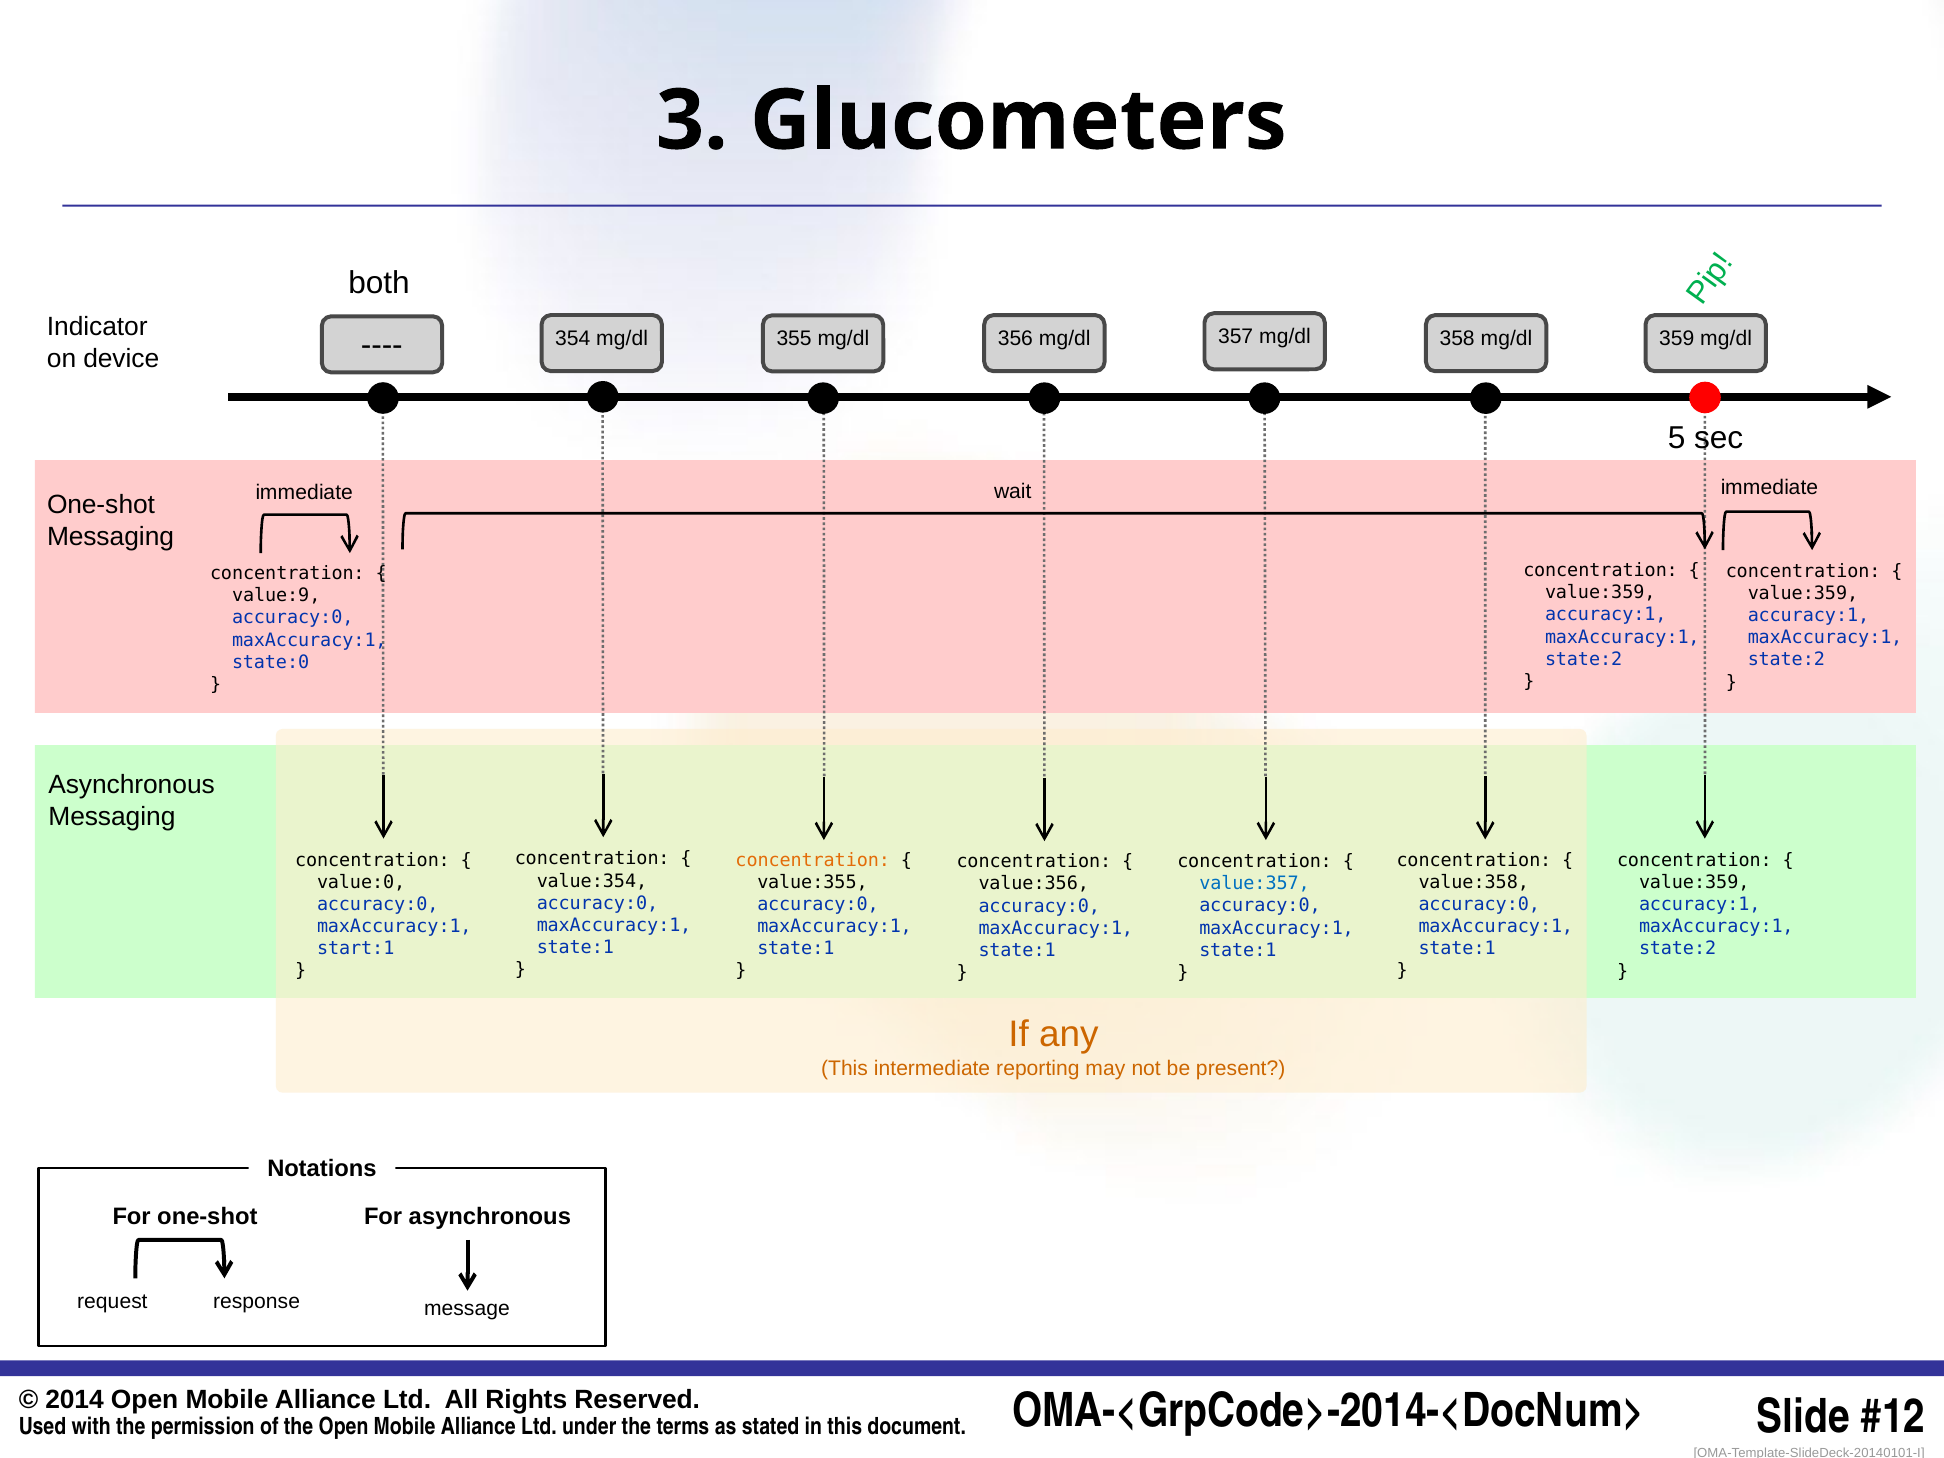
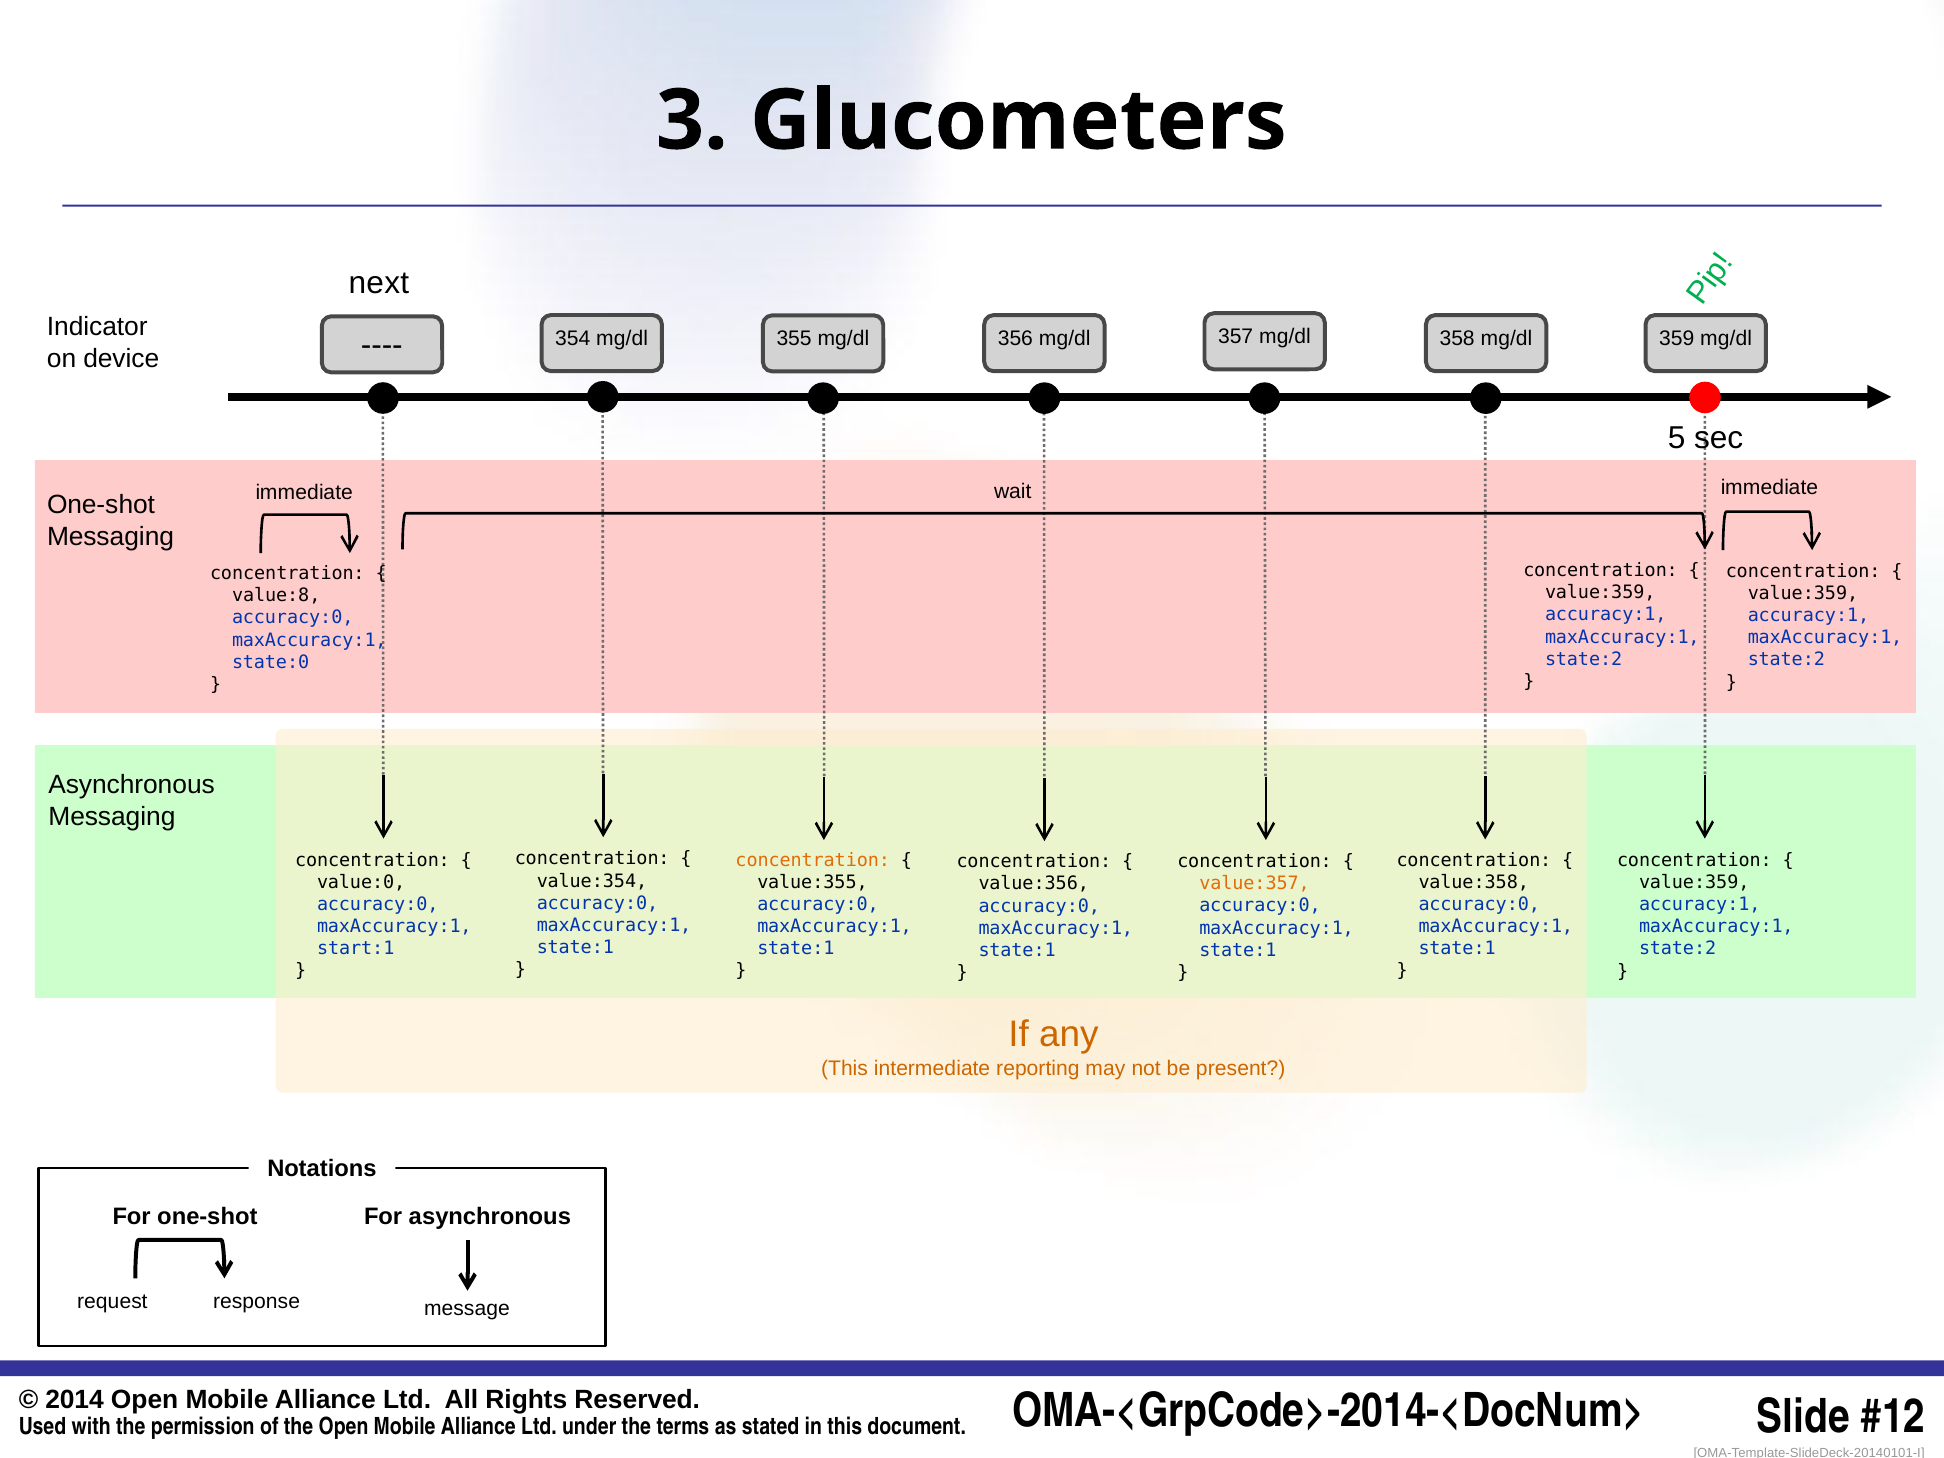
both: both -> next
value:9: value:9 -> value:8
value:357 colour: blue -> orange
